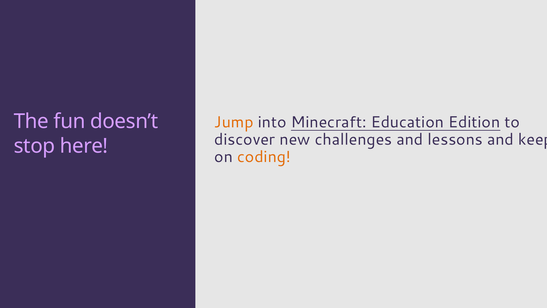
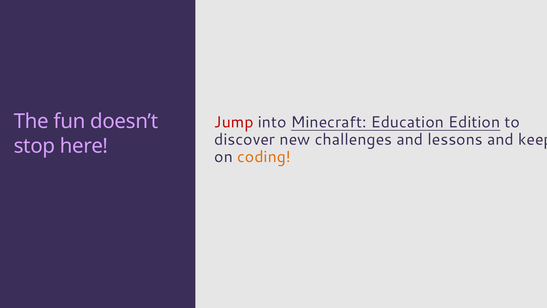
Jump colour: orange -> red
